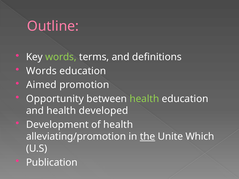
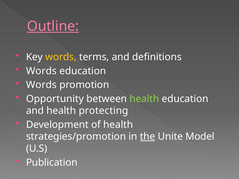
Outline underline: none -> present
words at (61, 57) colour: light green -> yellow
Aimed at (41, 85): Aimed -> Words
developed: developed -> protecting
alleviating/promotion: alleviating/promotion -> strategies/promotion
Which: Which -> Model
